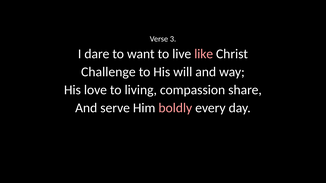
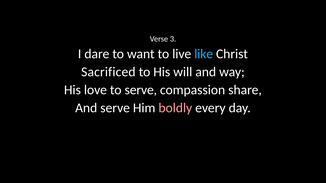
like colour: pink -> light blue
Challenge: Challenge -> Sacrificed
to living: living -> serve
